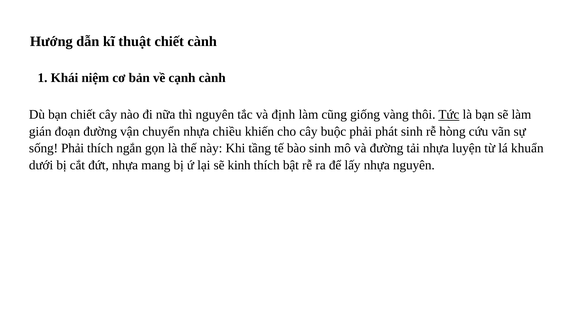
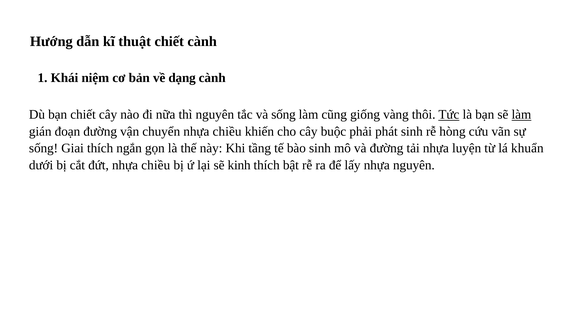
cạnh: cạnh -> dạng
và định: định -> sống
làm at (521, 115) underline: none -> present
sống Phải: Phải -> Giai
đứt nhựa mang: mang -> chiều
